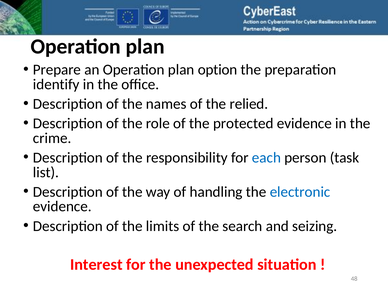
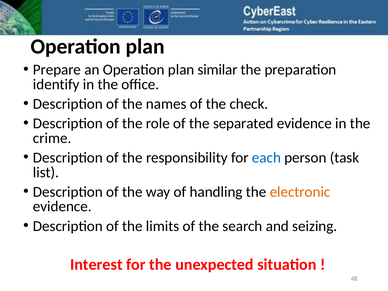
option: option -> similar
relied: relied -> check
protected: protected -> separated
electronic colour: blue -> orange
